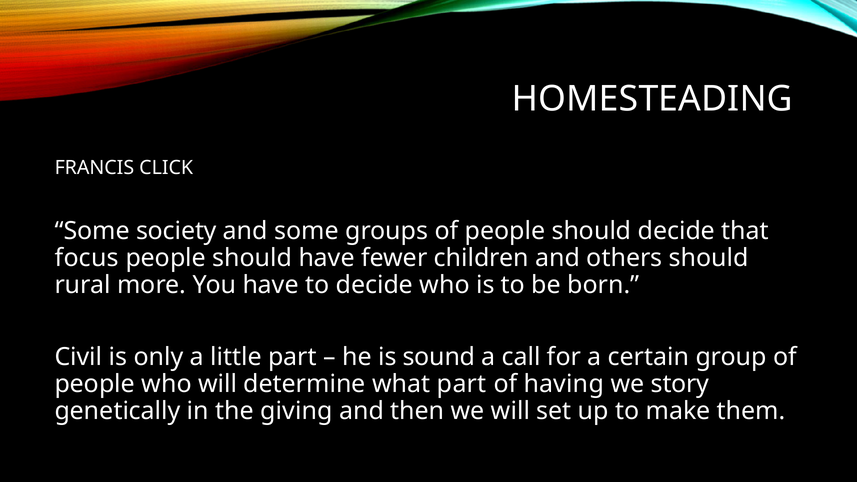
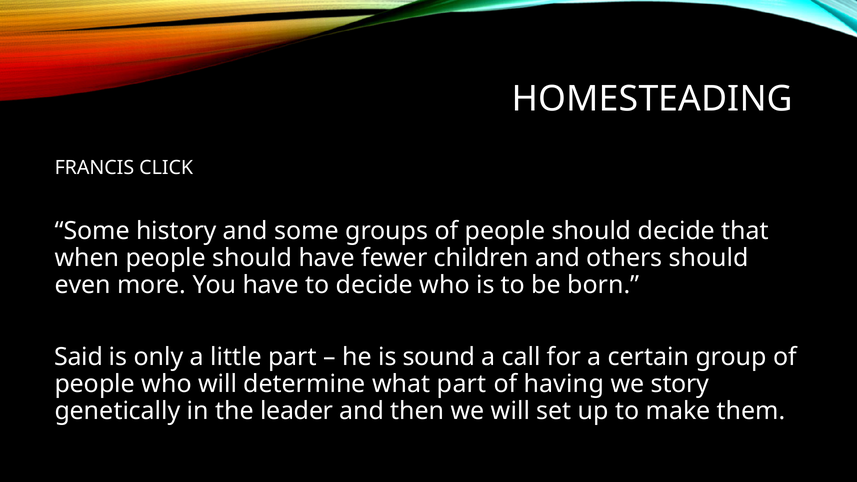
society: society -> history
focus: focus -> when
rural: rural -> even
Civil: Civil -> Said
giving: giving -> leader
